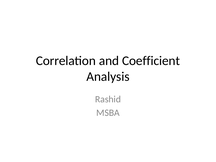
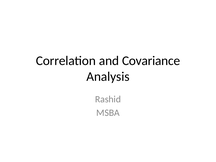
Coefficient: Coefficient -> Covariance
